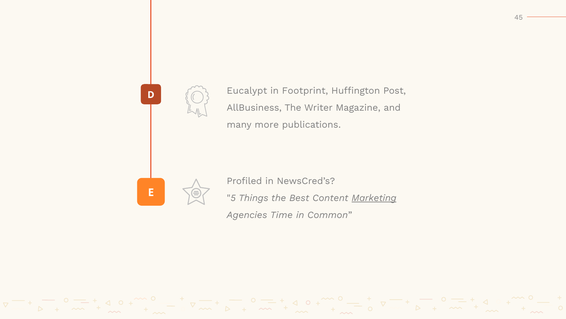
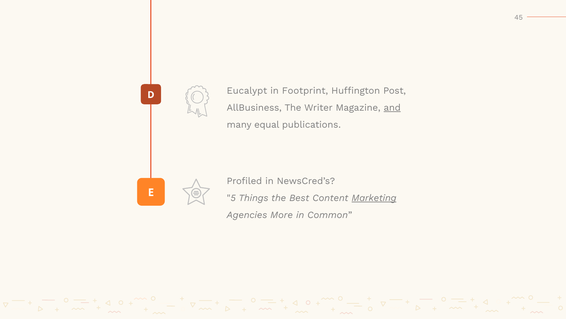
and underline: none -> present
more: more -> equal
Time: Time -> More
